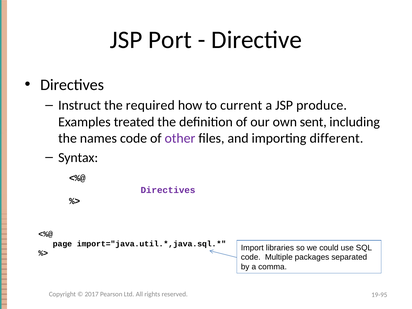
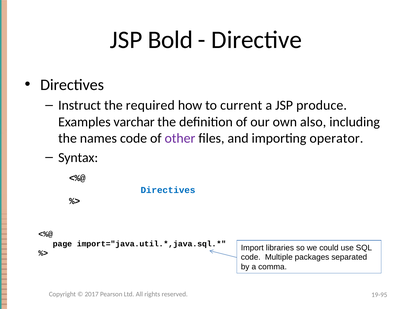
Port: Port -> Bold
treated: treated -> varchar
sent: sent -> also
different: different -> operator
Directives at (168, 190) colour: purple -> blue
